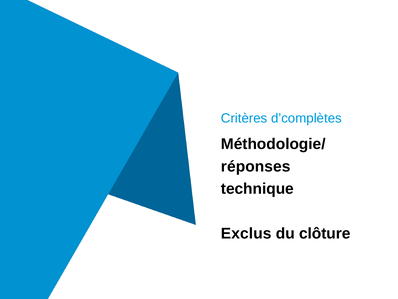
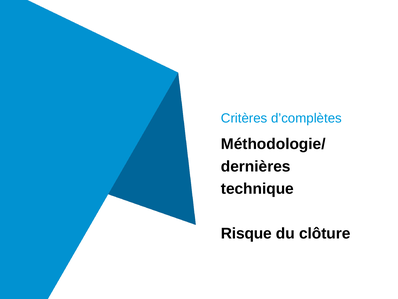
réponses: réponses -> dernières
Exclus: Exclus -> Risque
